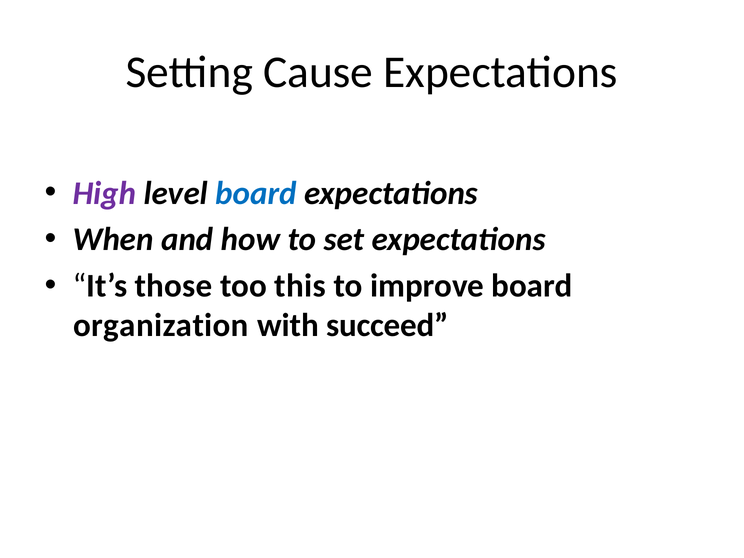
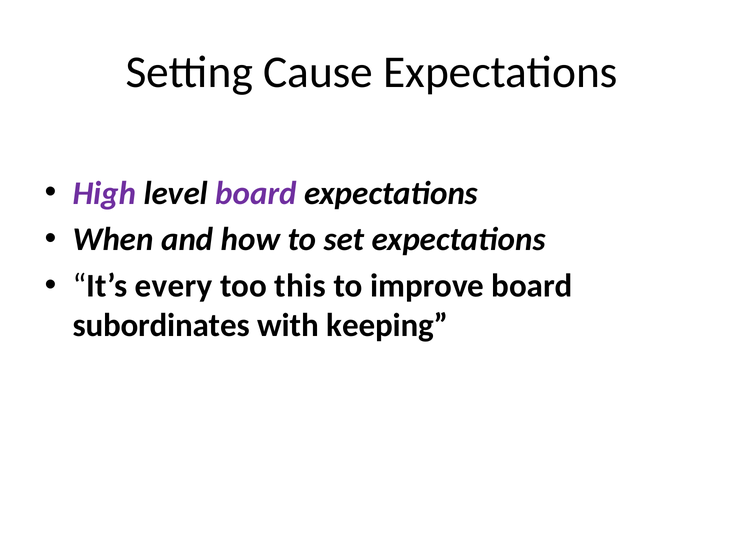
board at (256, 193) colour: blue -> purple
those: those -> every
organization: organization -> subordinates
succeed: succeed -> keeping
